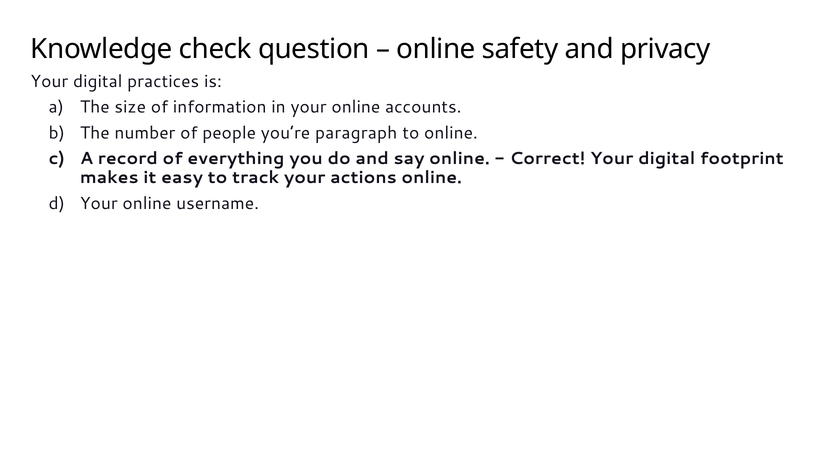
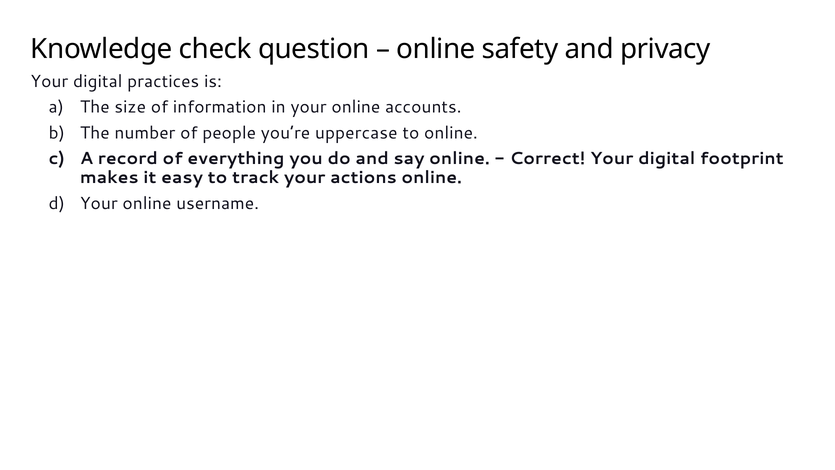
paragraph: paragraph -> uppercase
